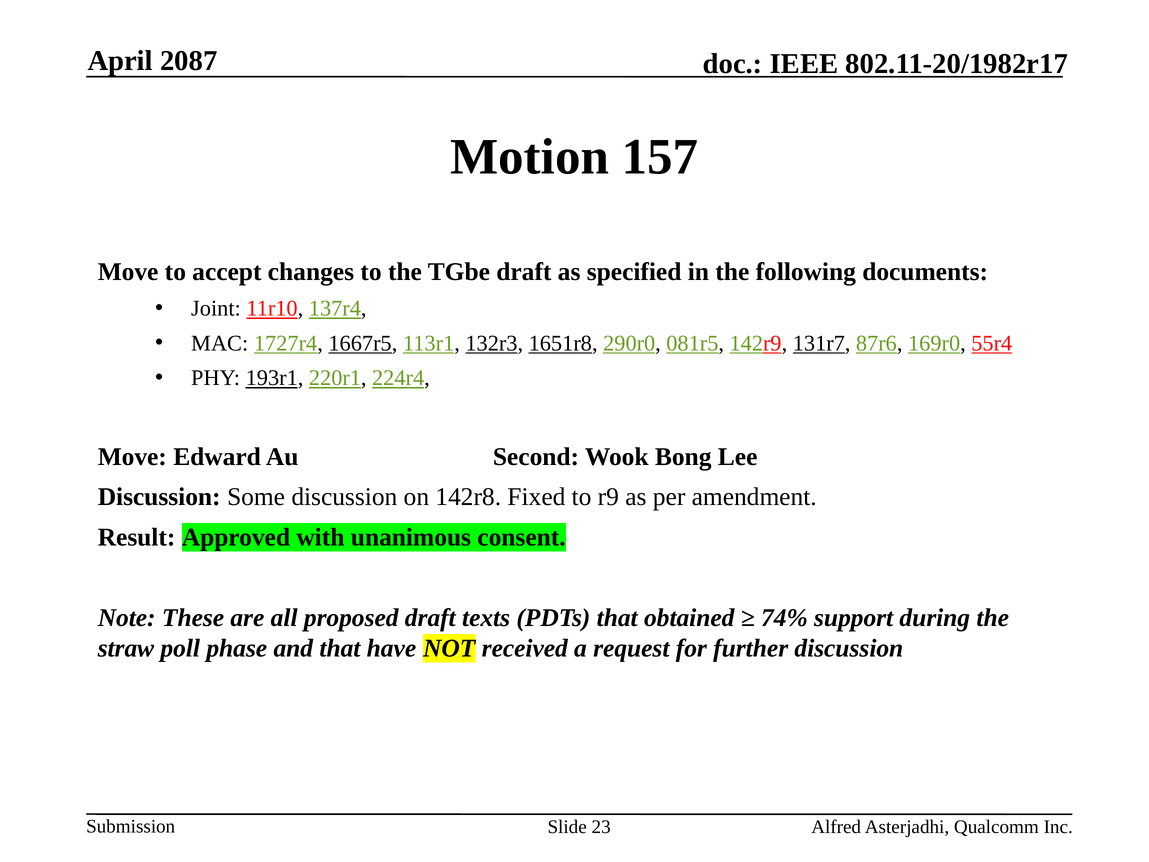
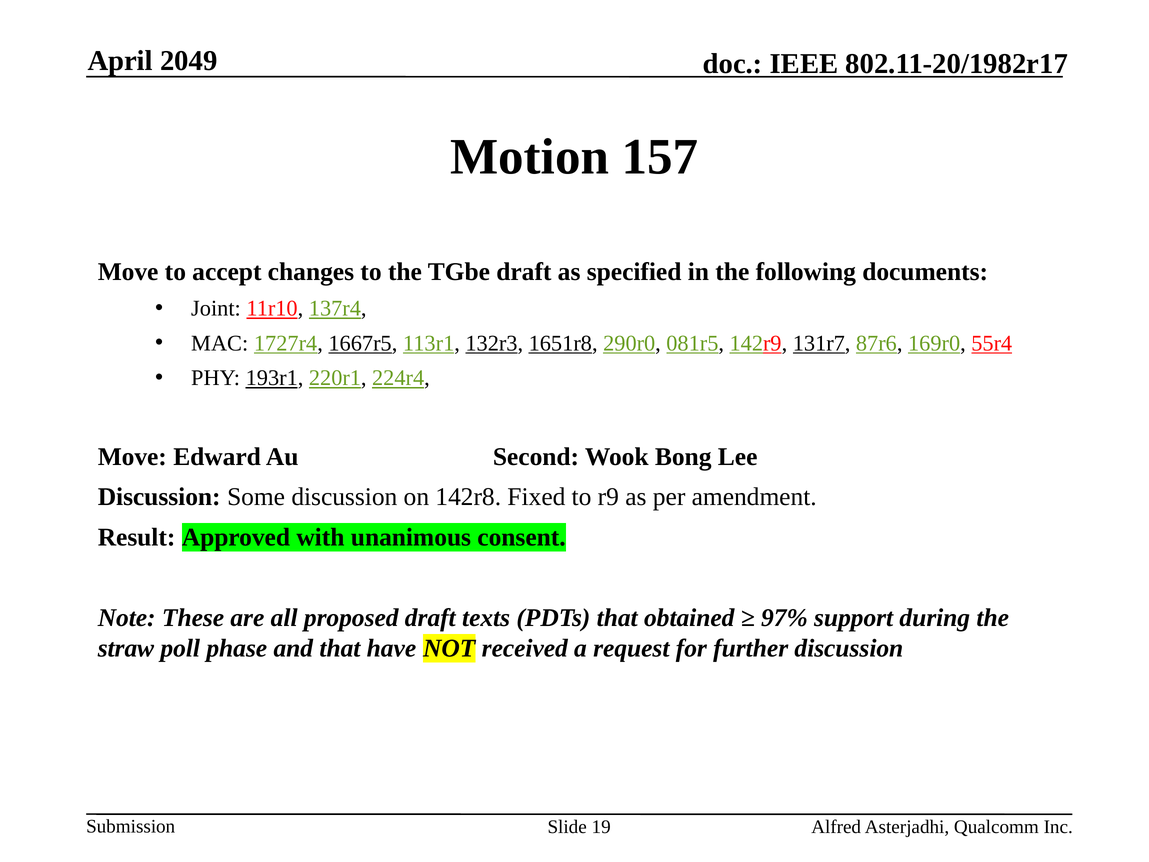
2087: 2087 -> 2049
74%: 74% -> 97%
23: 23 -> 19
